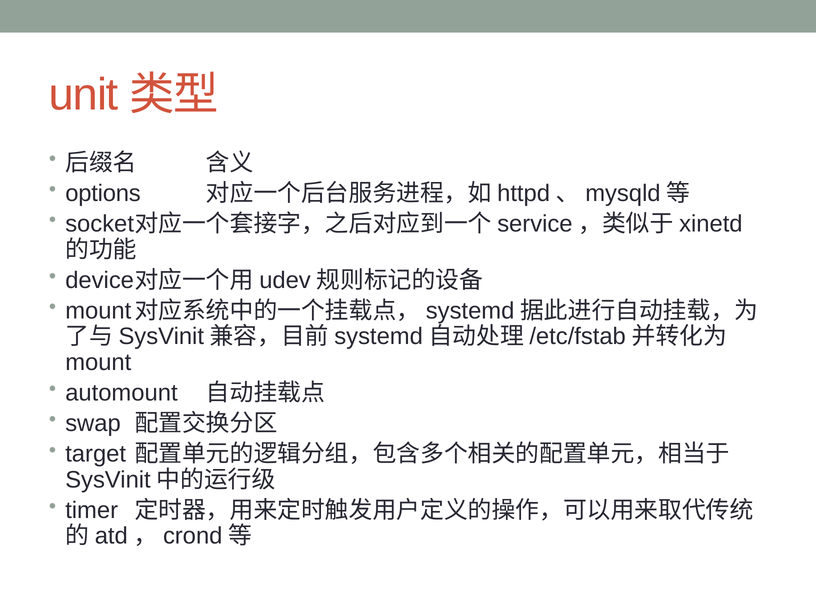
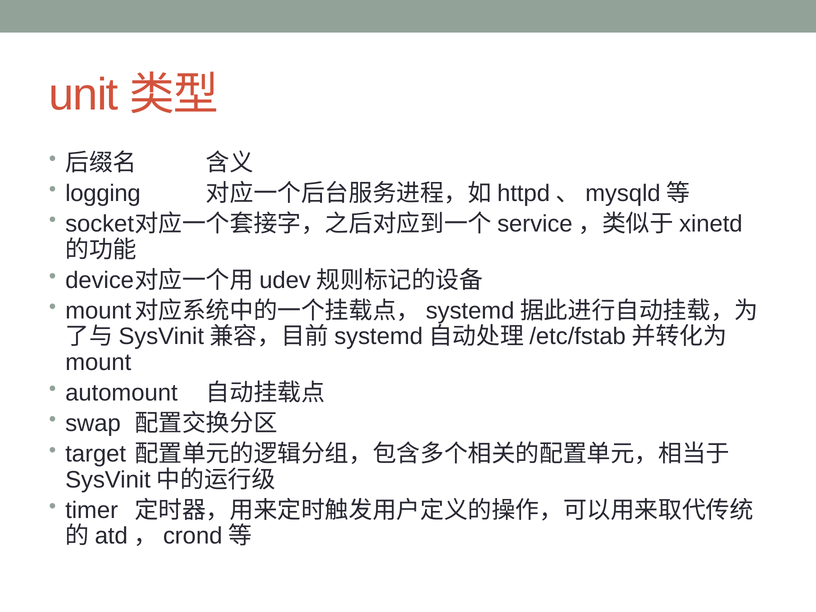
options: options -> logging
